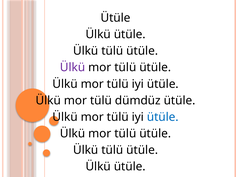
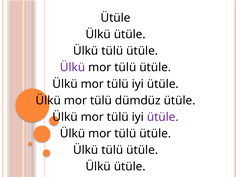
ütüle at (163, 117) colour: blue -> purple
